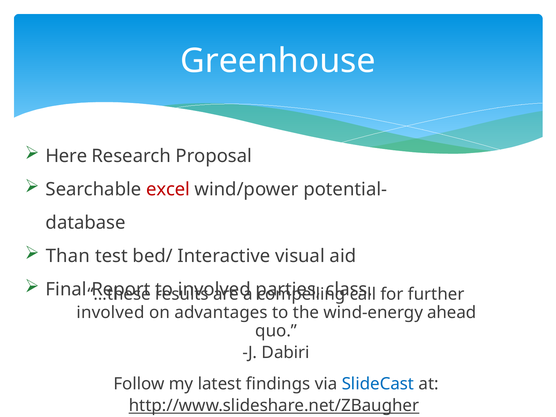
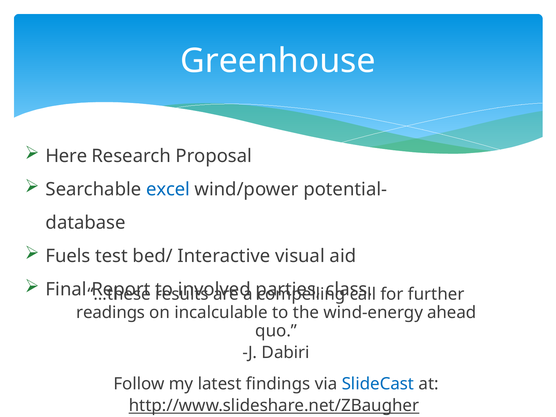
excel colour: red -> blue
Than: Than -> Fuels
involved at (111, 312): involved -> readings
advantages: advantages -> incalculable
